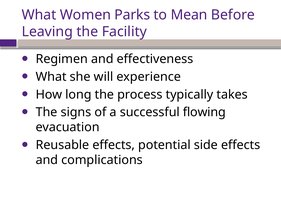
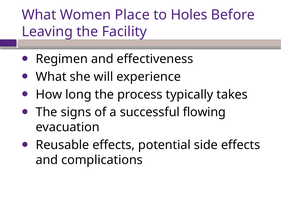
Parks: Parks -> Place
Mean: Mean -> Holes
